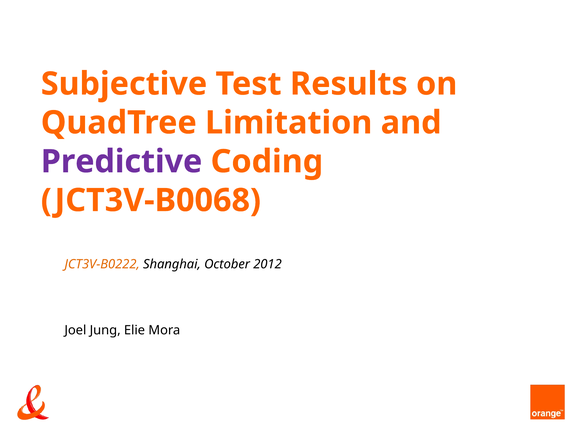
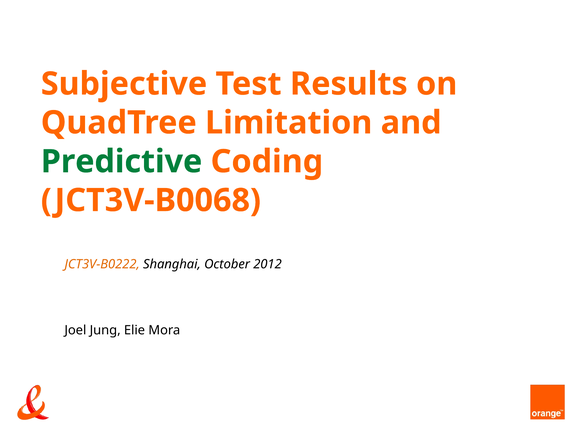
Predictive colour: purple -> green
